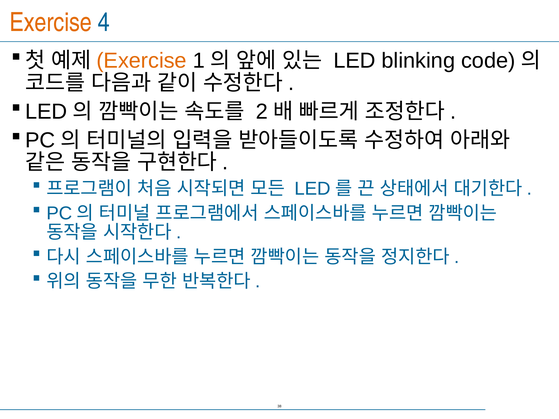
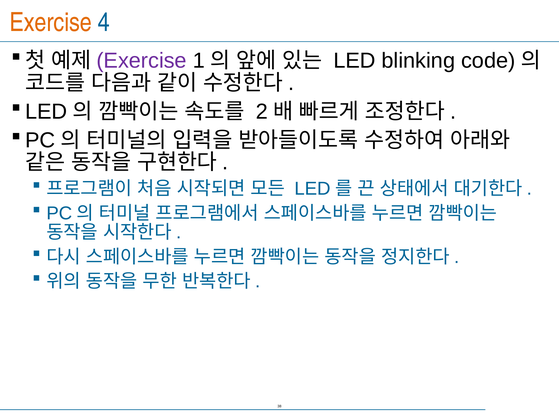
Exercise at (142, 61) colour: orange -> purple
